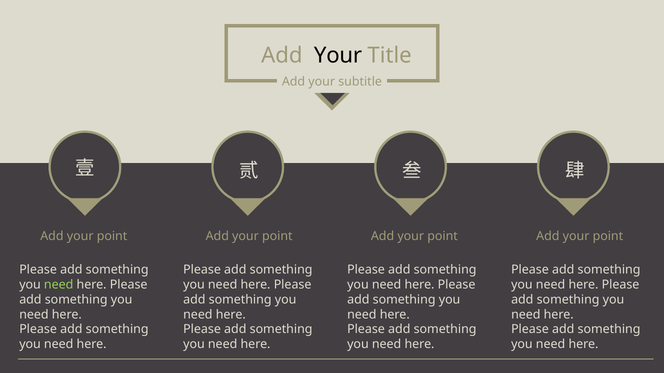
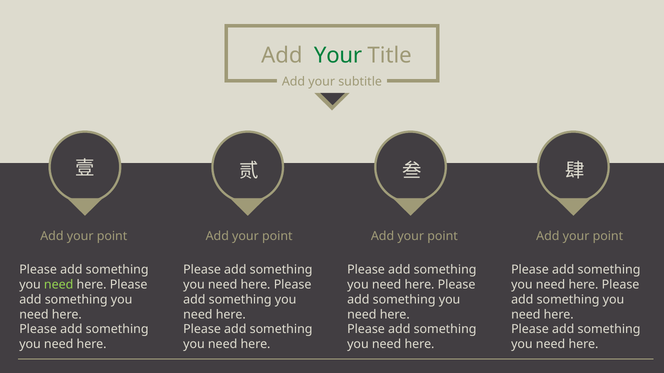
Your at (338, 55) colour: black -> green
